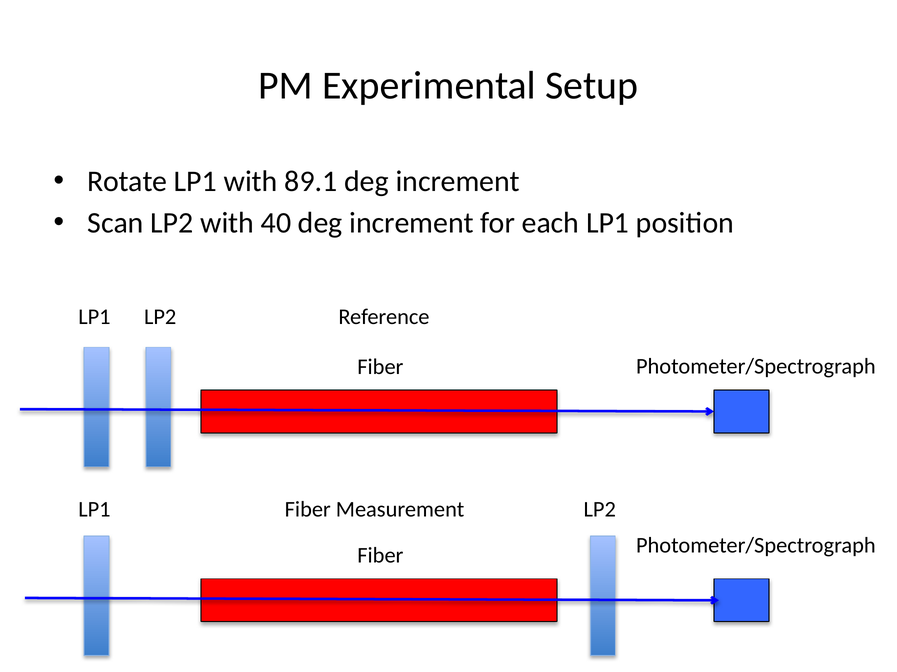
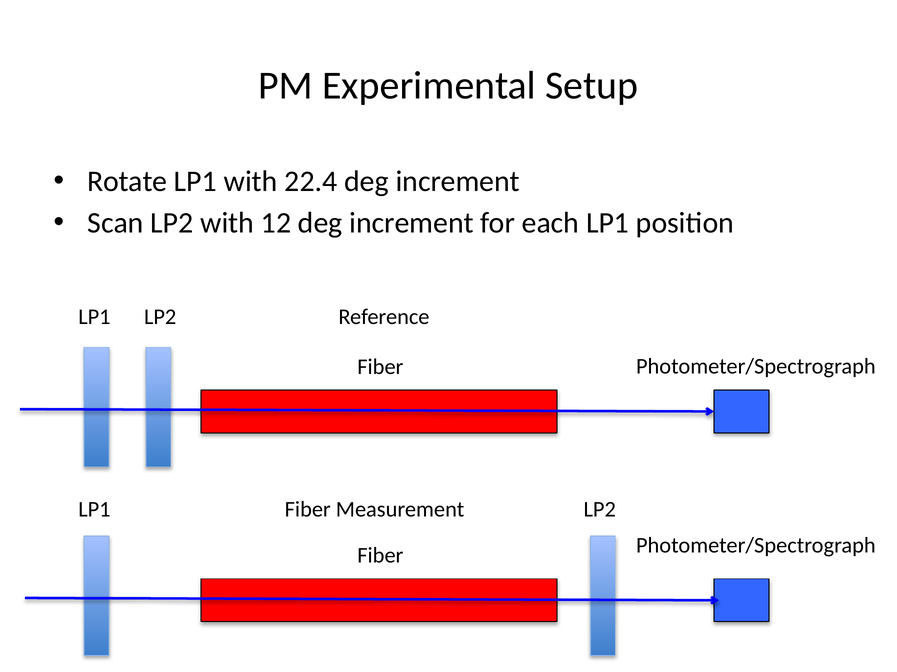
89.1: 89.1 -> 22.4
40: 40 -> 12
